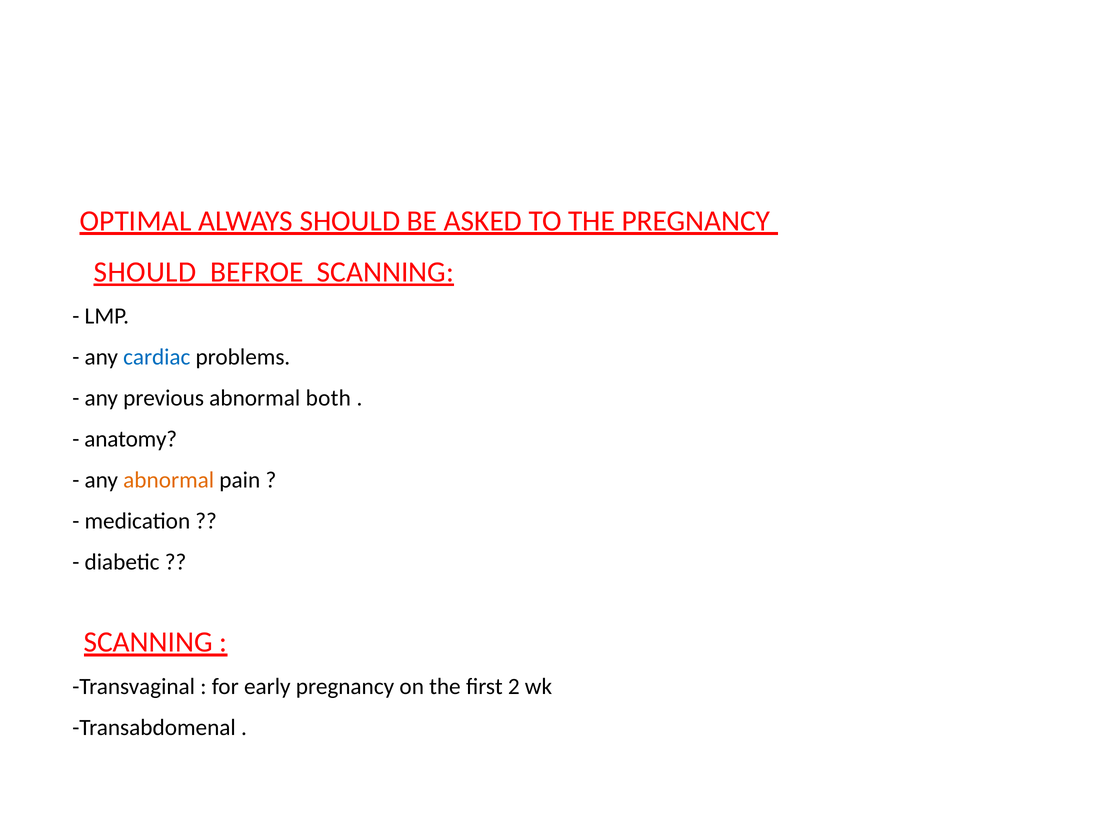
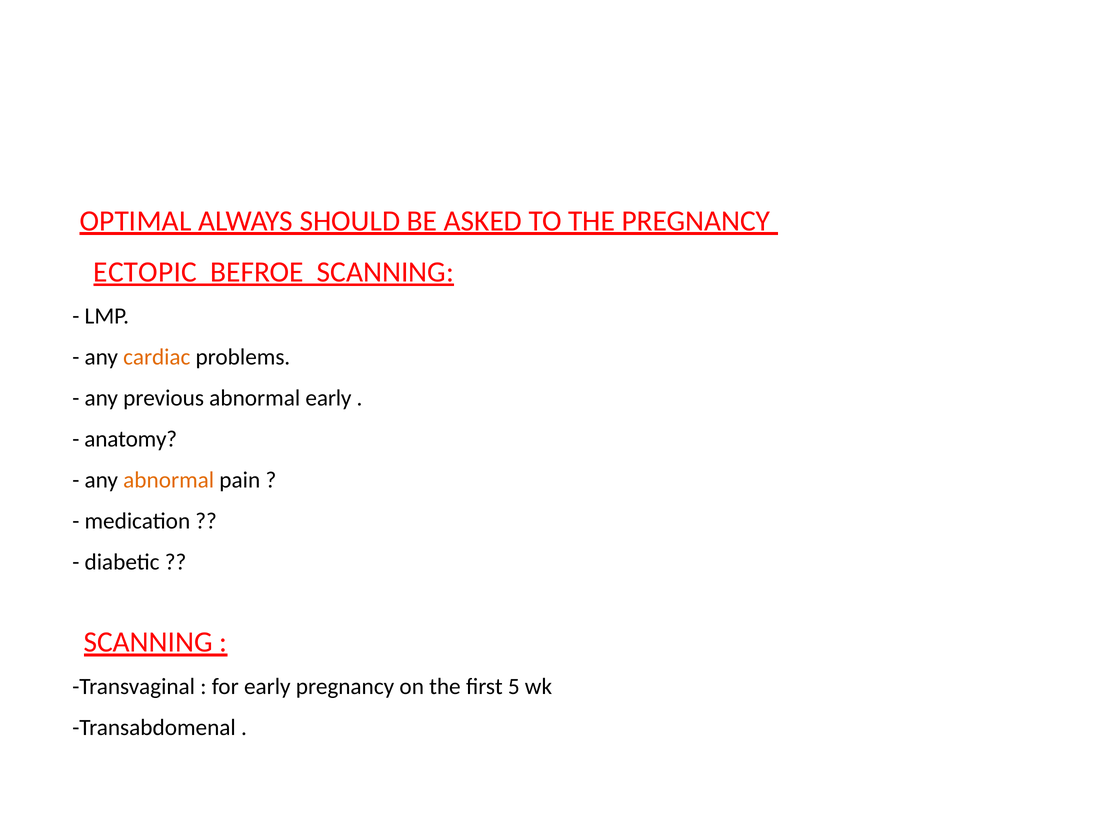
SHOULD at (145, 272): SHOULD -> ECTOPIC
cardiac colour: blue -> orange
abnormal both: both -> early
2: 2 -> 5
